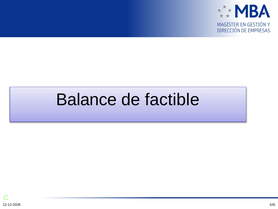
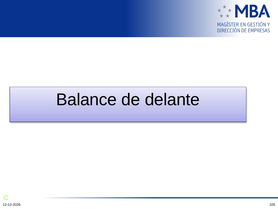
factible: factible -> delante
